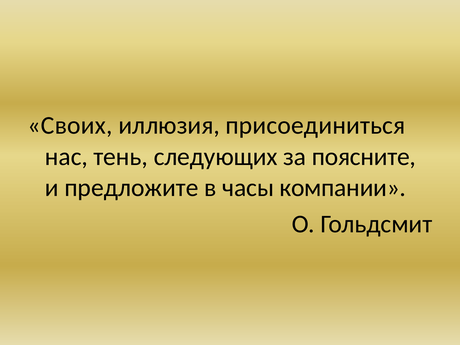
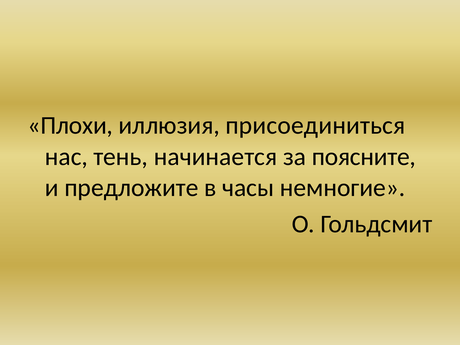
Своих: Своих -> Плохи
следующих: следующих -> начинается
компании: компании -> немногие
